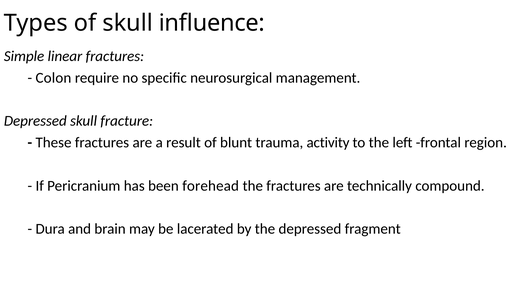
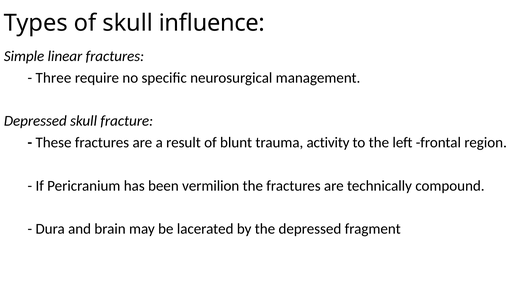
Colon: Colon -> Three
forehead: forehead -> vermilion
